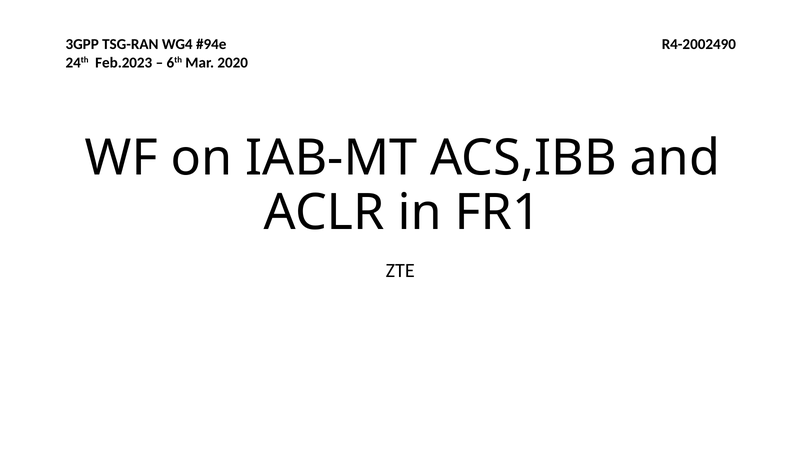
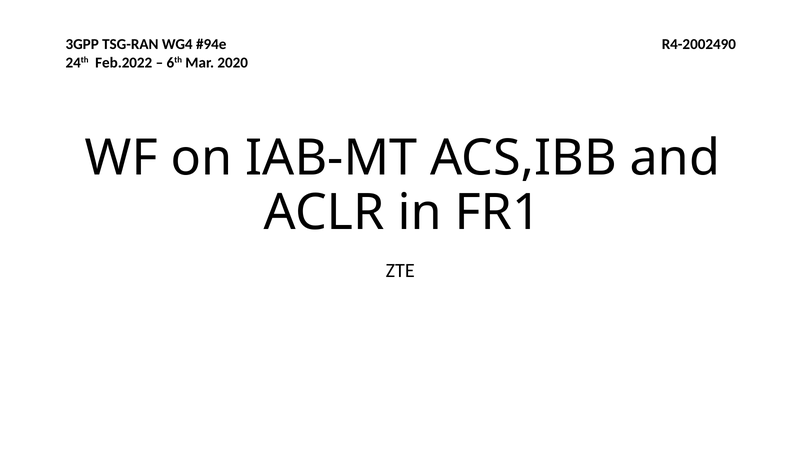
Feb.2023: Feb.2023 -> Feb.2022
